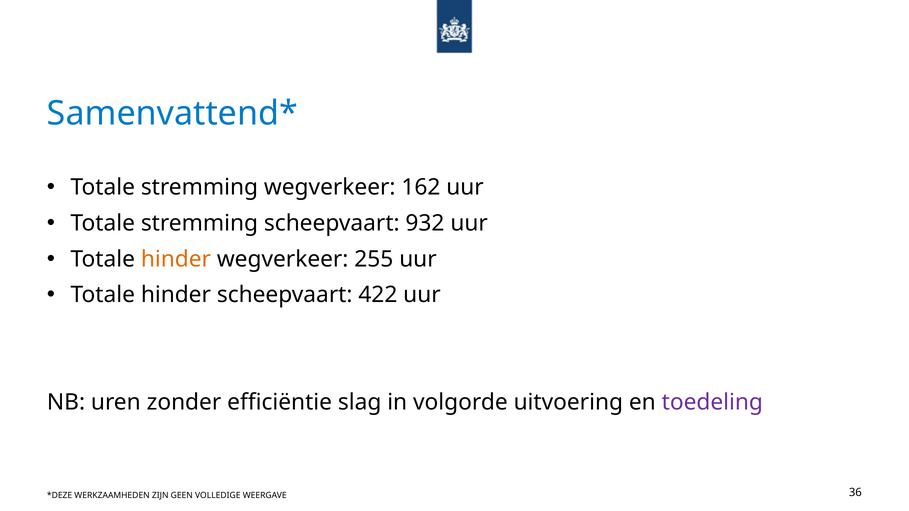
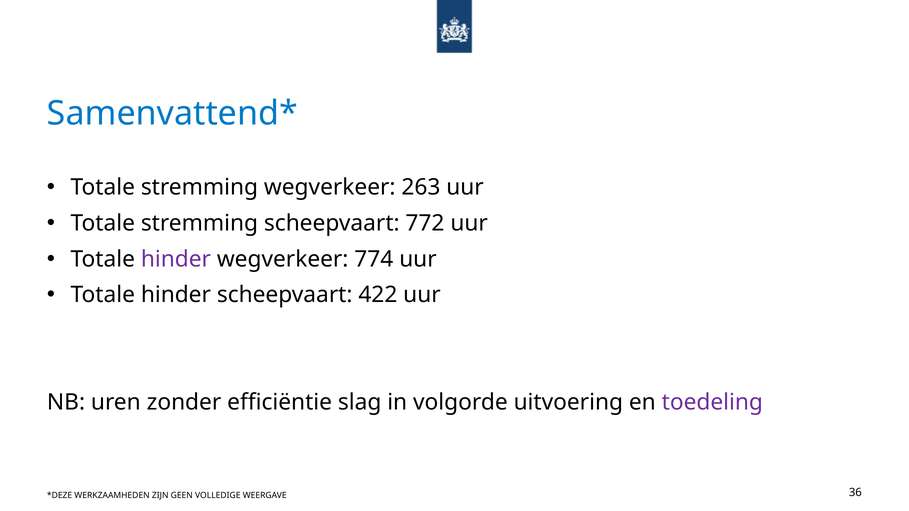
162: 162 -> 263
932: 932 -> 772
hinder at (176, 259) colour: orange -> purple
255: 255 -> 774
